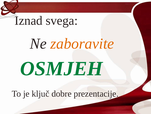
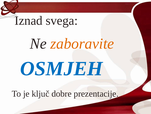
OSMJEH colour: green -> blue
